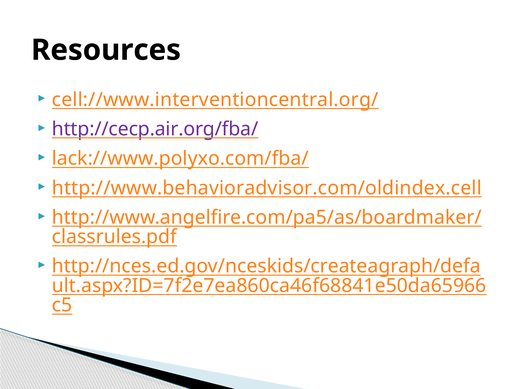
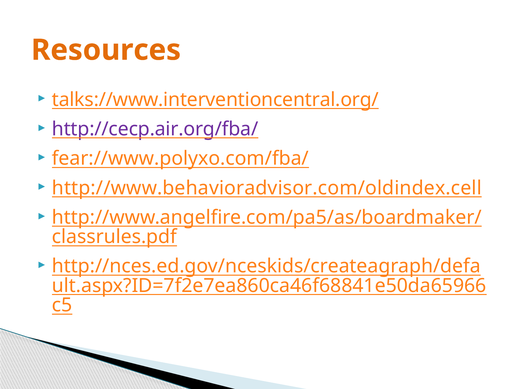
Resources colour: black -> orange
cell://www.interventioncentral.org/: cell://www.interventioncentral.org/ -> talks://www.interventioncentral.org/
lack://www.polyxo.com/fba/: lack://www.polyxo.com/fba/ -> fear://www.polyxo.com/fba/
